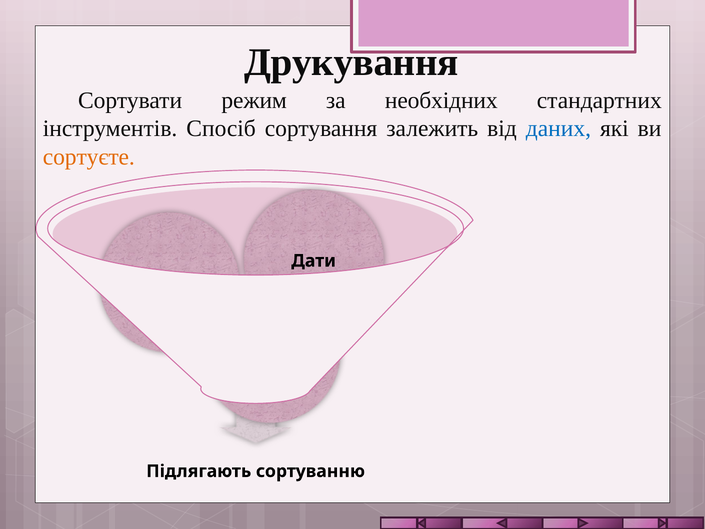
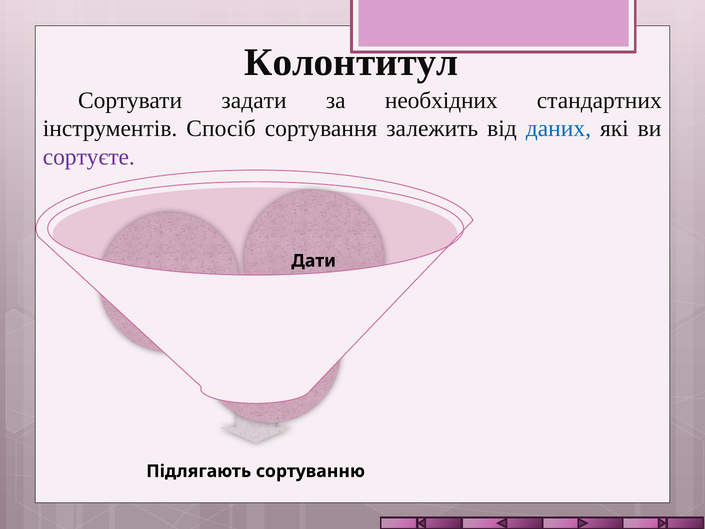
Друкування: Друкування -> Колонтитул
режим: режим -> задати
сортуєте colour: orange -> purple
